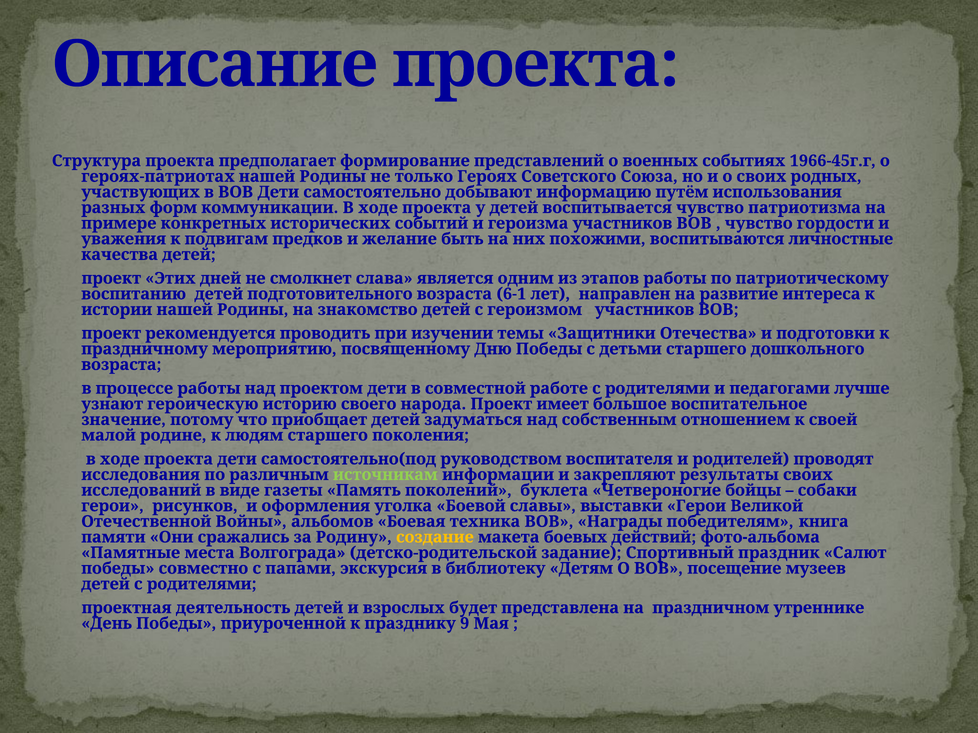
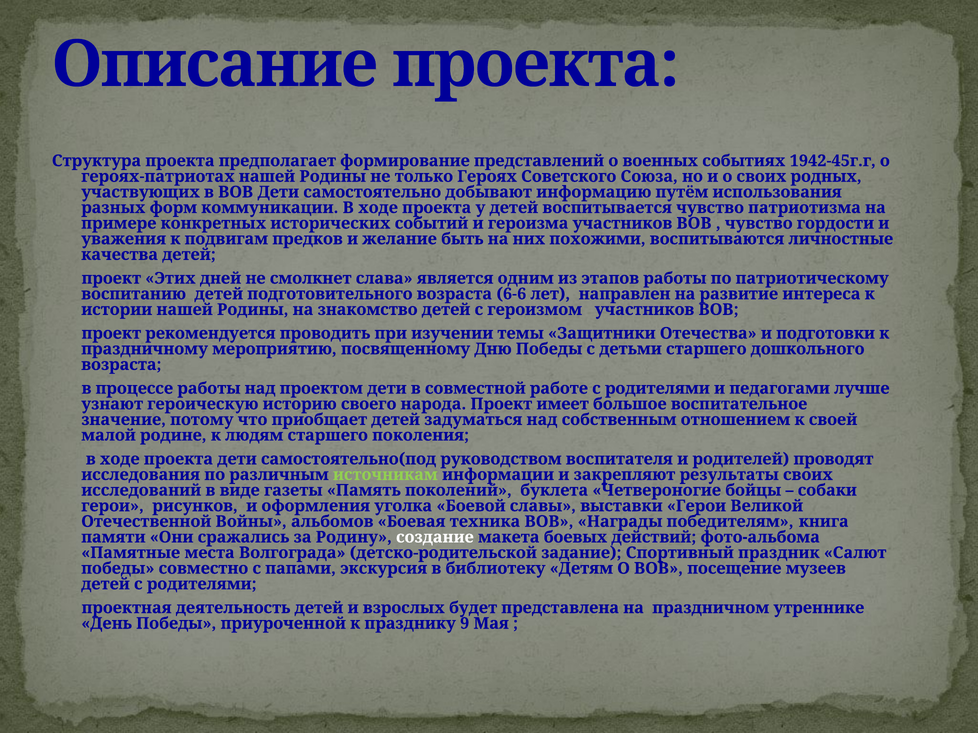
1966-45г.г: 1966-45г.г -> 1942-45г.г
6-1: 6-1 -> 6-6
создание colour: yellow -> white
